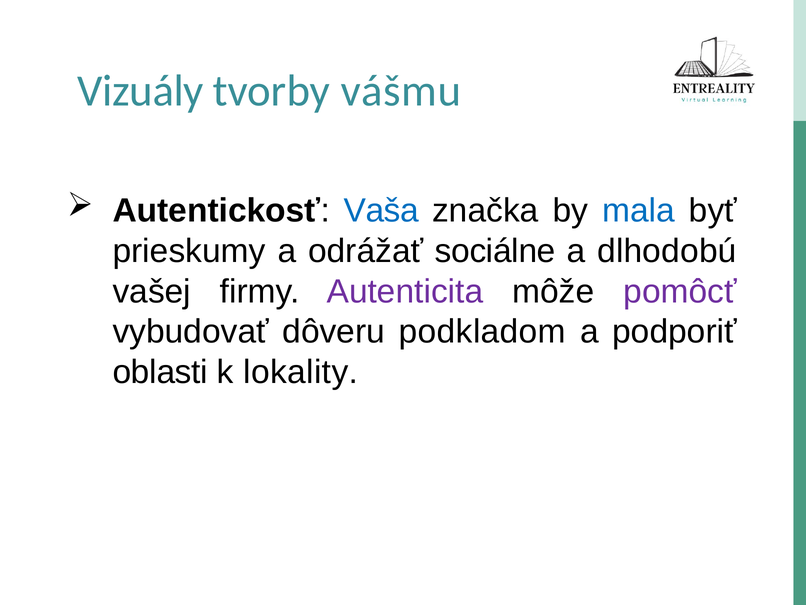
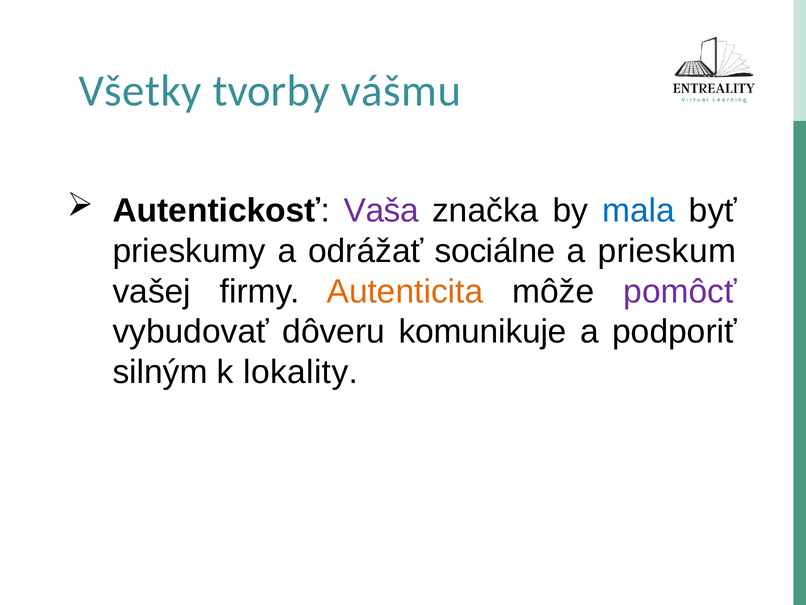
Vizuály: Vizuály -> Všetky
Vaša colour: blue -> purple
dlhodobú: dlhodobú -> prieskum
Autenticita colour: purple -> orange
podkladom: podkladom -> komunikuje
oblasti: oblasti -> silným
